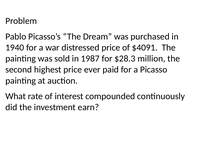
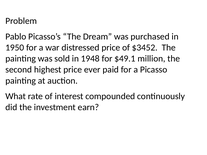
1940: 1940 -> 1950
$4091: $4091 -> $3452
1987: 1987 -> 1948
$28.3: $28.3 -> $49.1
